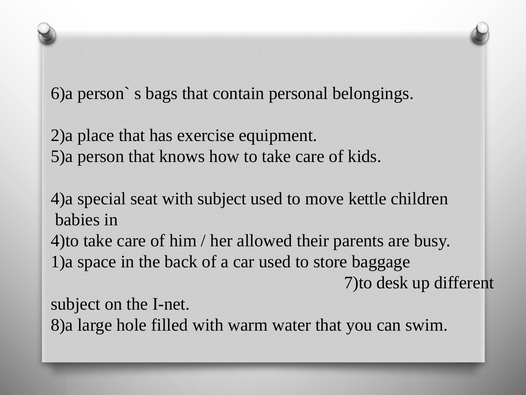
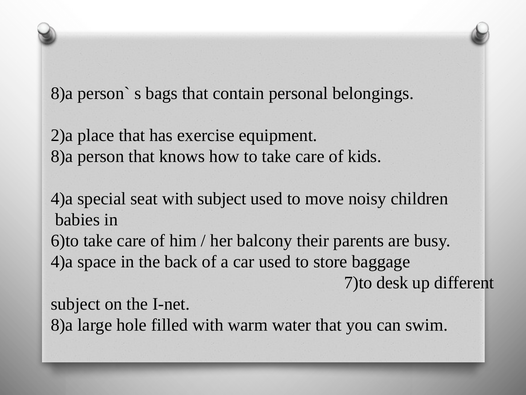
6)a at (62, 93): 6)a -> 8)a
5)a at (62, 156): 5)a -> 8)a
kettle: kettle -> noisy
4)to: 4)to -> 6)to
allowed: allowed -> balcony
1)a at (62, 261): 1)a -> 4)a
